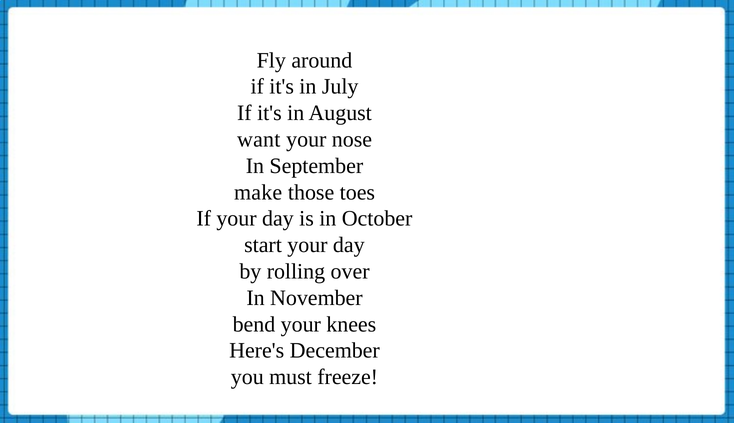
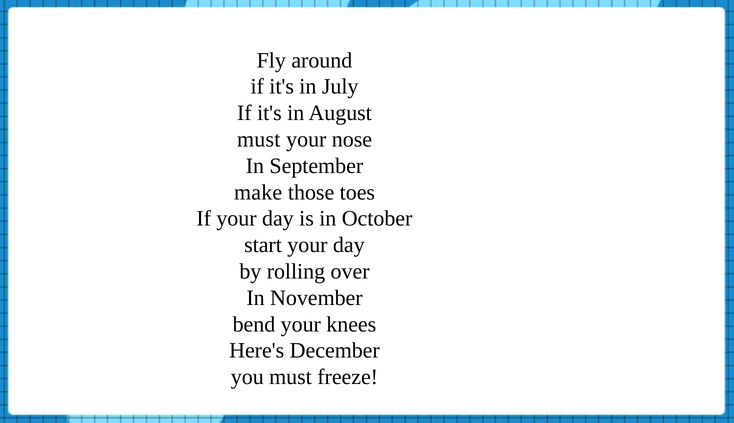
want at (259, 139): want -> must
